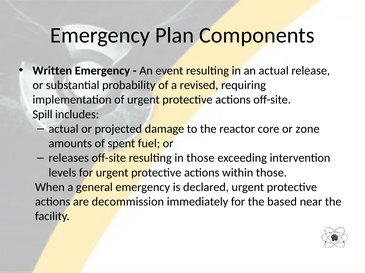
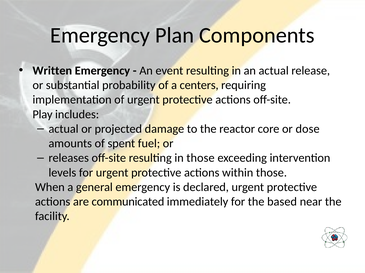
revised: revised -> centers
Spill: Spill -> Play
zone: zone -> dose
decommission: decommission -> communicated
